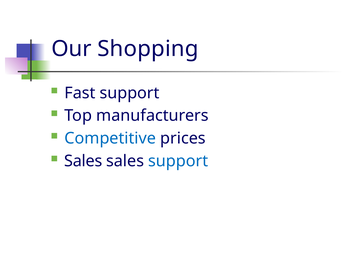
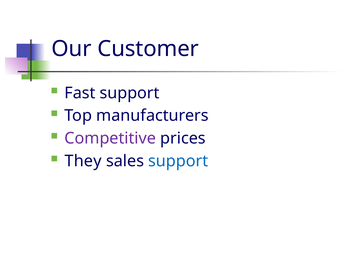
Shopping: Shopping -> Customer
Competitive colour: blue -> purple
Sales at (83, 161): Sales -> They
